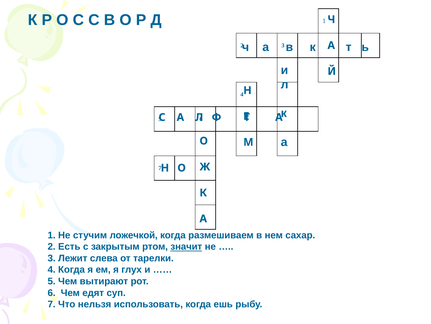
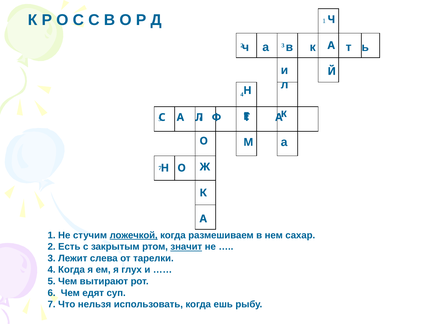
ложечкой underline: none -> present
